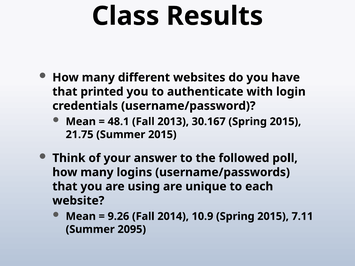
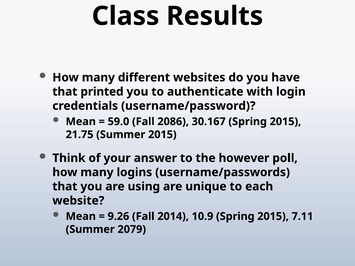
48.1: 48.1 -> 59.0
2013: 2013 -> 2086
followed: followed -> however
2095: 2095 -> 2079
